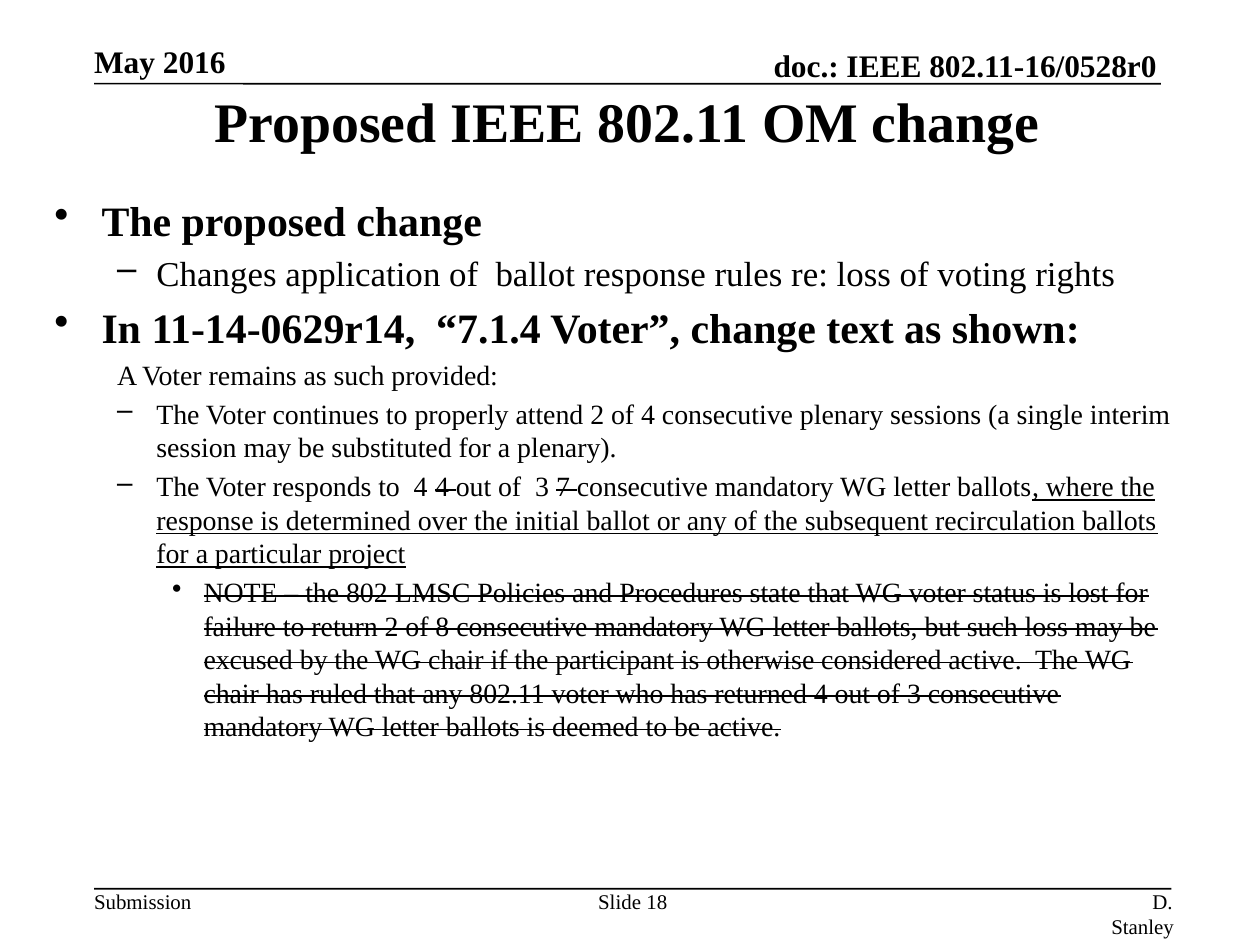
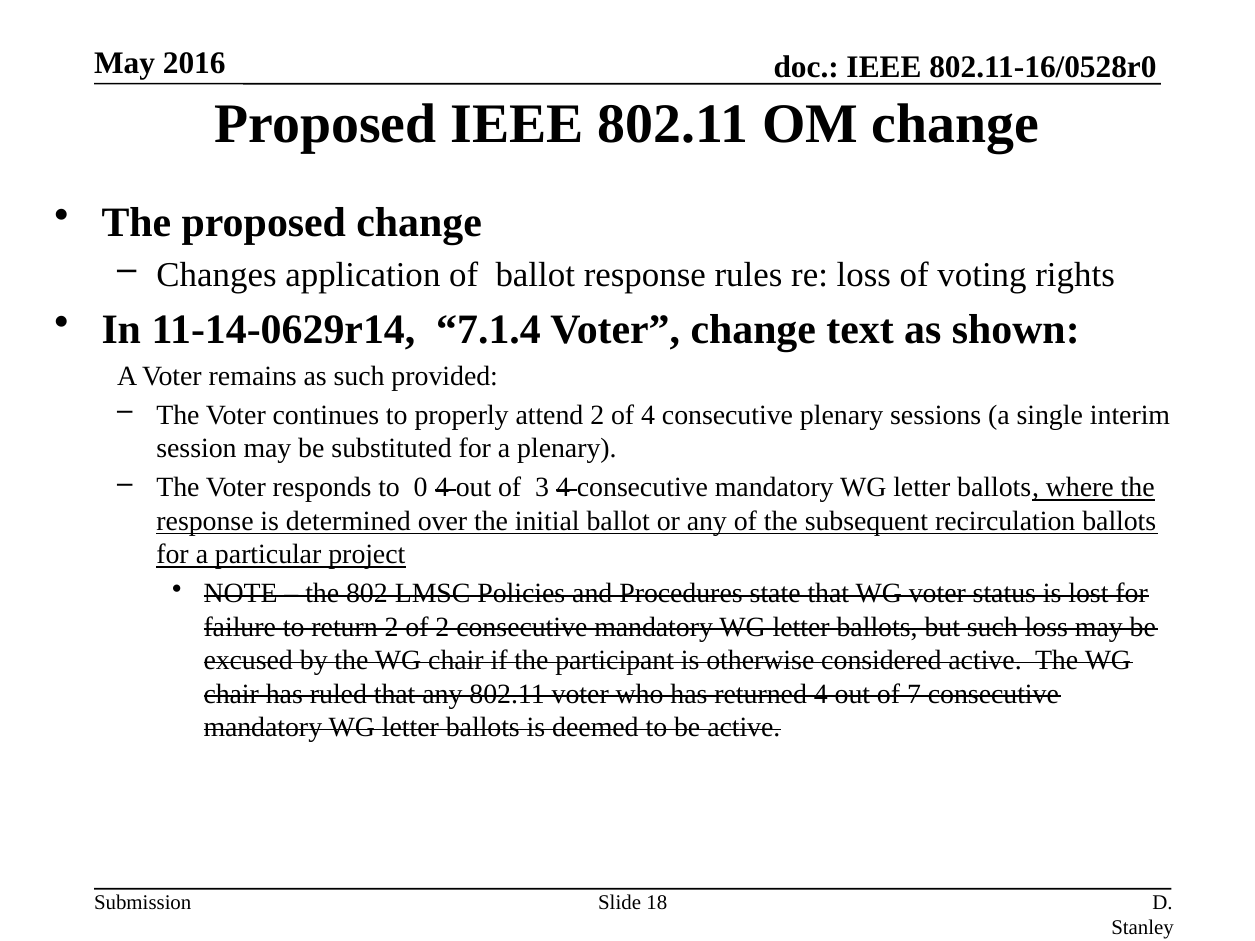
to 4: 4 -> 0
3 7: 7 -> 4
of 8: 8 -> 2
3 at (914, 694): 3 -> 7
